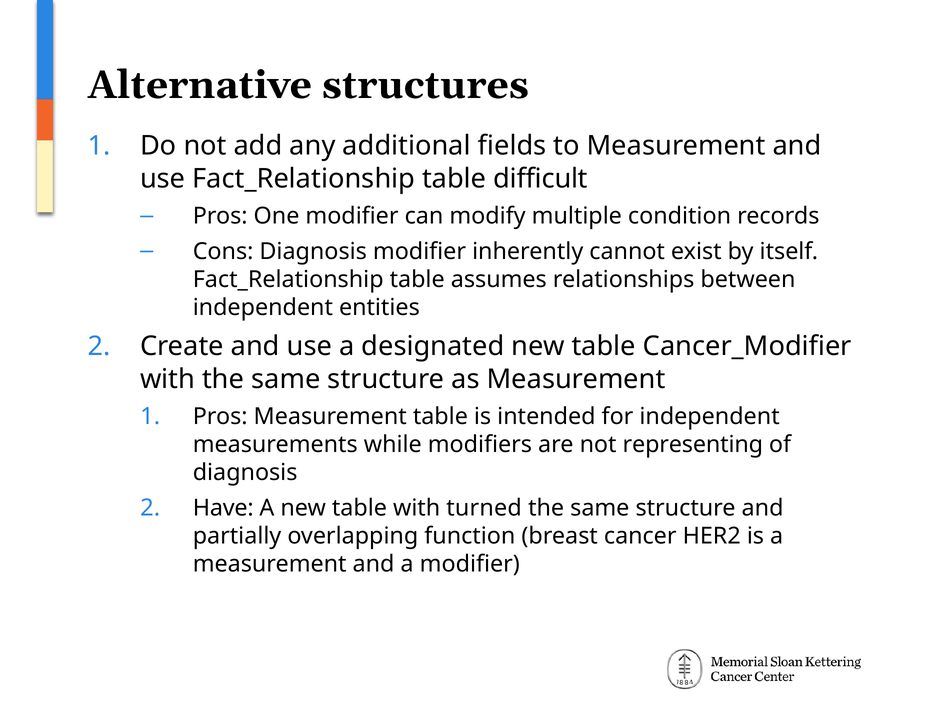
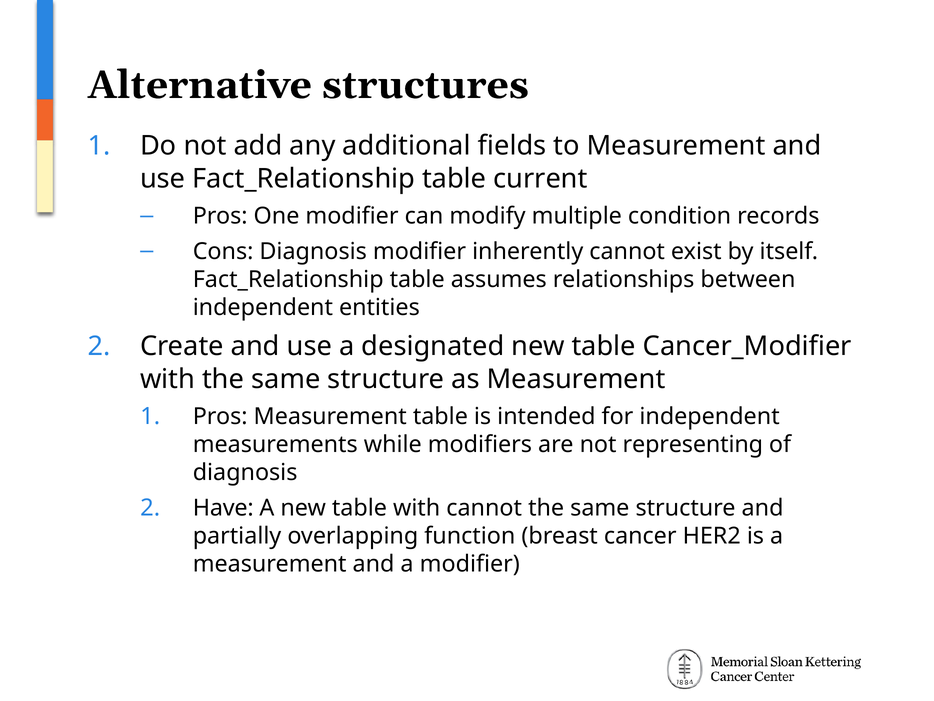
difficult: difficult -> current
with turned: turned -> cannot
